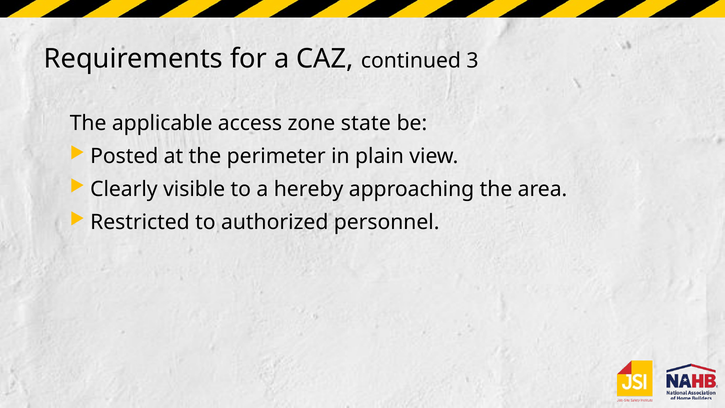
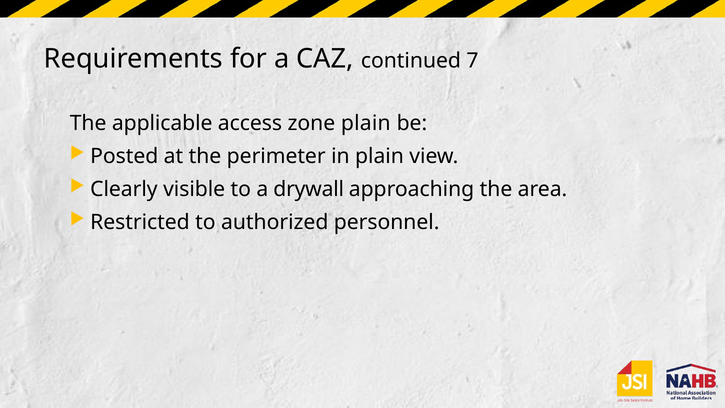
3: 3 -> 7
zone state: state -> plain
hereby: hereby -> drywall
